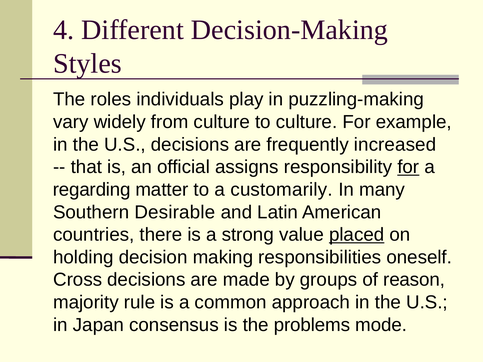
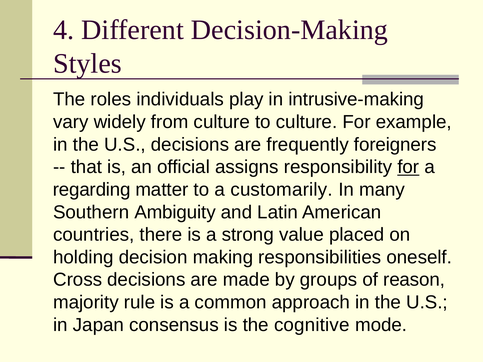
puzzling-making: puzzling-making -> intrusive-making
increased: increased -> foreigners
Desirable: Desirable -> Ambiguity
placed underline: present -> none
problems: problems -> cognitive
